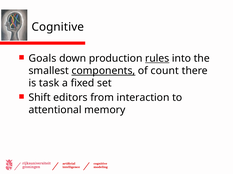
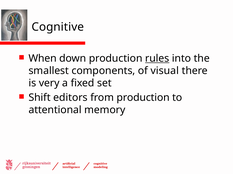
Goals: Goals -> When
components underline: present -> none
count: count -> visual
task: task -> very
from interaction: interaction -> production
